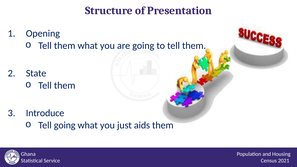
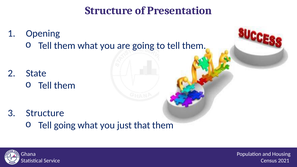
Introduce at (45, 113): Introduce -> Structure
aids: aids -> that
